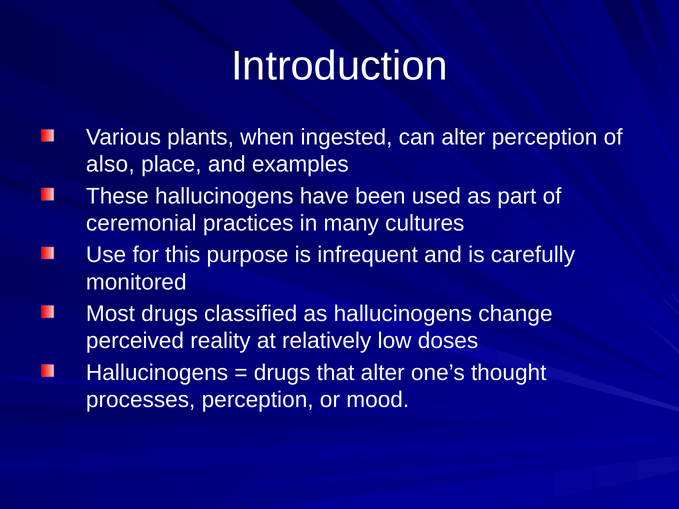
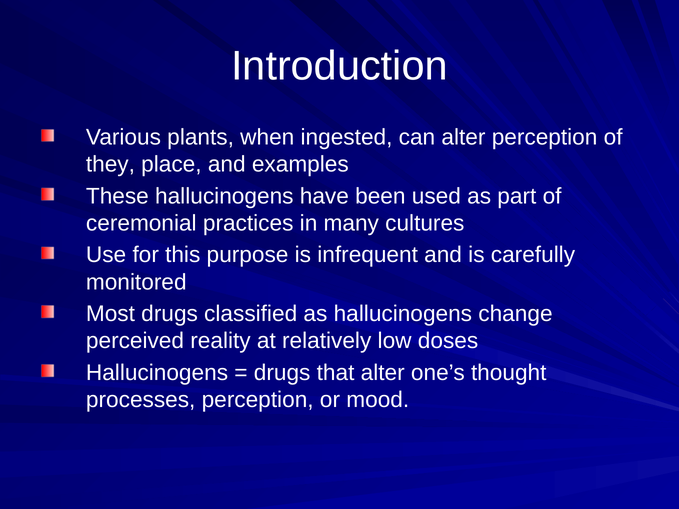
also: also -> they
